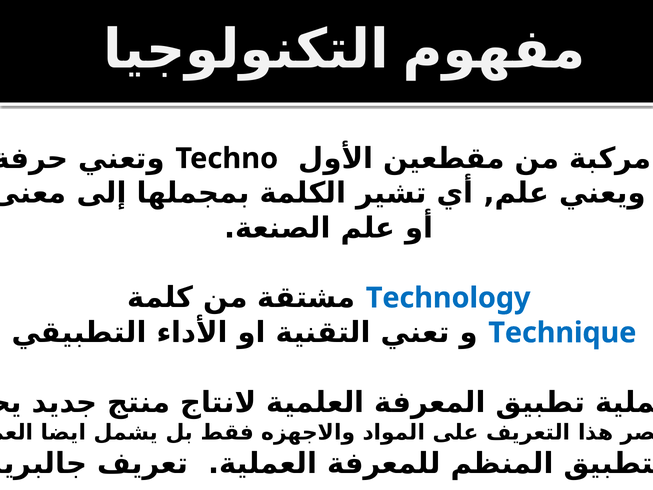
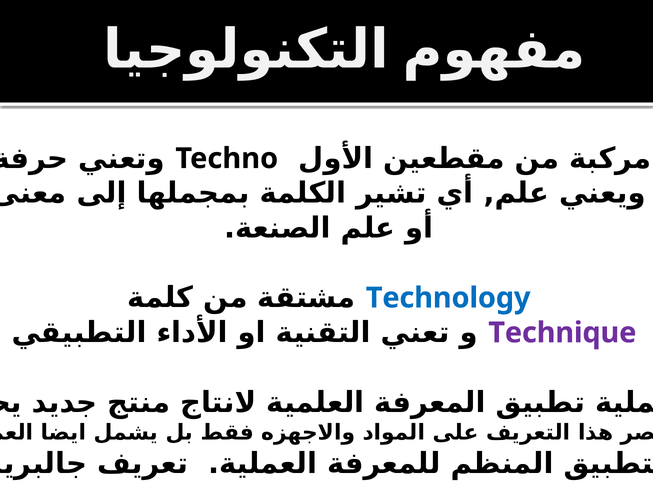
Technique colour: blue -> purple
